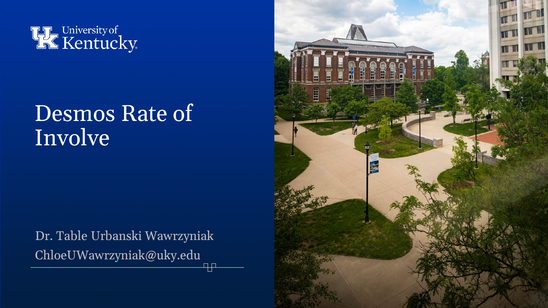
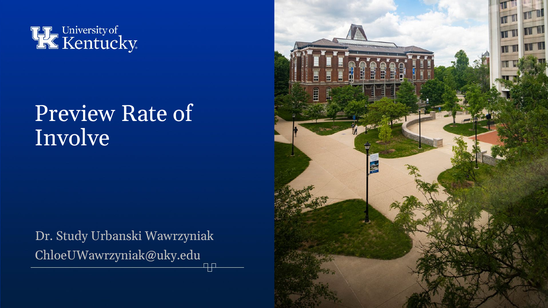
Desmos: Desmos -> Preview
Table: Table -> Study
